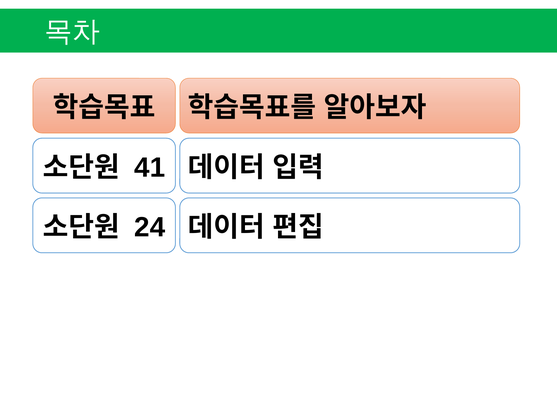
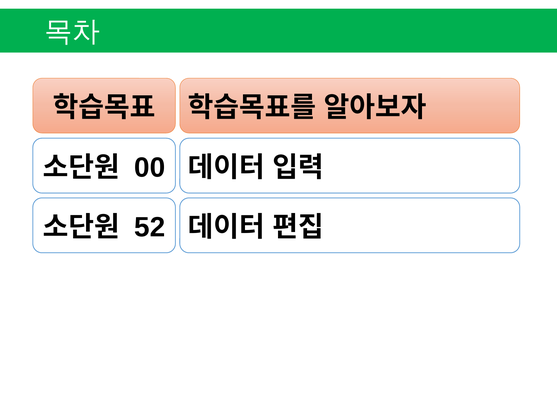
41: 41 -> 00
24: 24 -> 52
